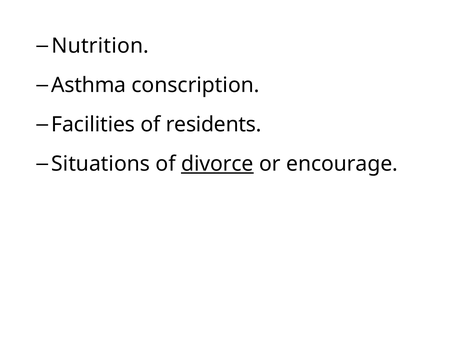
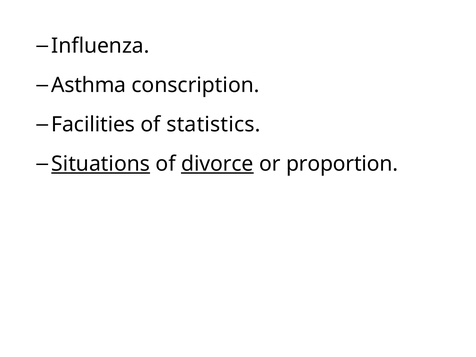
Nutrition: Nutrition -> Influenza
residents: residents -> statistics
Situations underline: none -> present
encourage: encourage -> proportion
